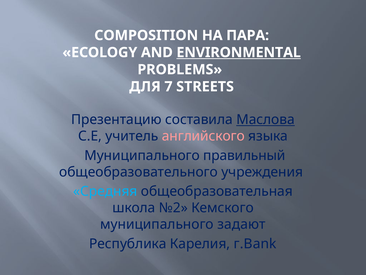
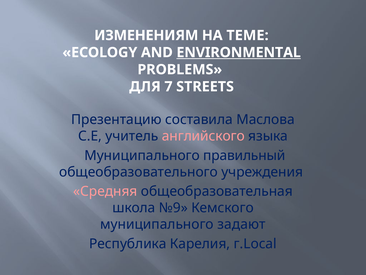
COMPOSITION: COMPOSITION -> ИЗМЕНЕНИЯМ
ПАРА: ПАРА -> ТЕМЕ
Маслова underline: present -> none
Средняя colour: light blue -> pink
№2: №2 -> №9
г.Bank: г.Bank -> г.Local
